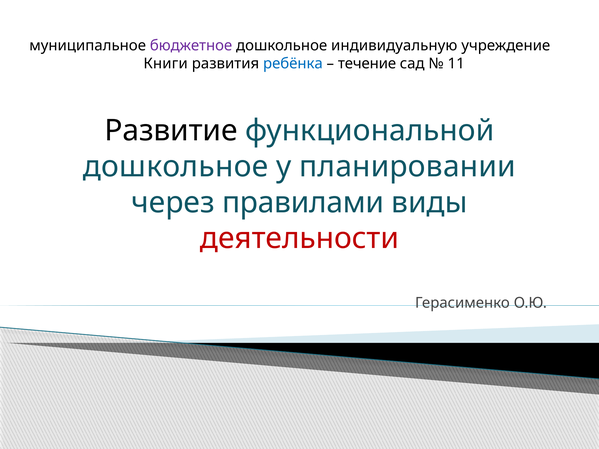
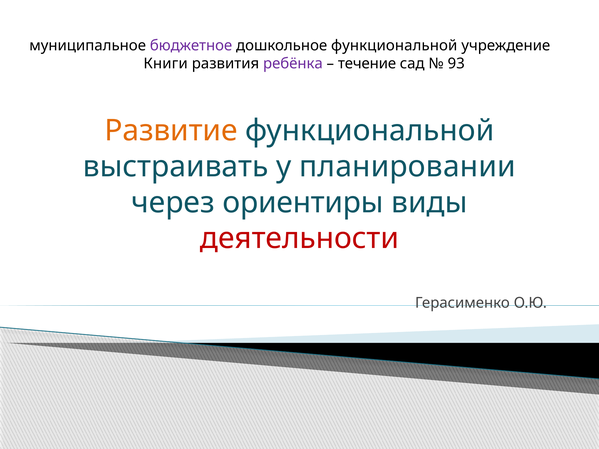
дошкольное индивидуальную: индивидуальную -> функциональной
ребёнка colour: blue -> purple
11: 11 -> 93
Развитие colour: black -> orange
дошкольное at (176, 167): дошкольное -> выстраивать
правилами: правилами -> ориентиры
